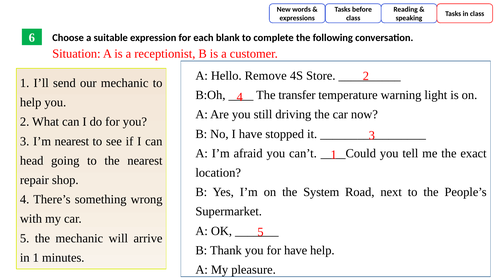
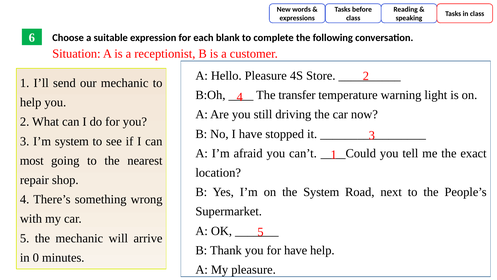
Hello Remove: Remove -> Pleasure
I’m nearest: nearest -> system
head: head -> most
in 1: 1 -> 0
